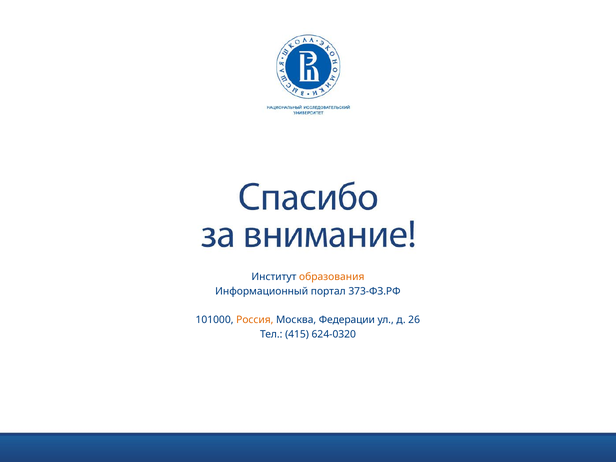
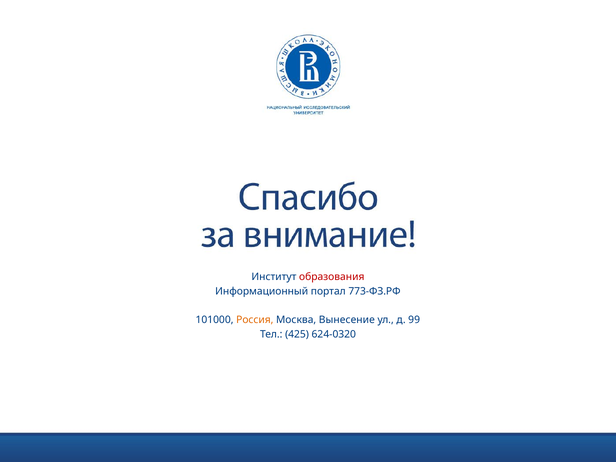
образования colour: orange -> red
373-ФЗ.РФ: 373-ФЗ.РФ -> 773-ФЗ.РФ
Федерации: Федерации -> Вынесение
26: 26 -> 99
415: 415 -> 425
